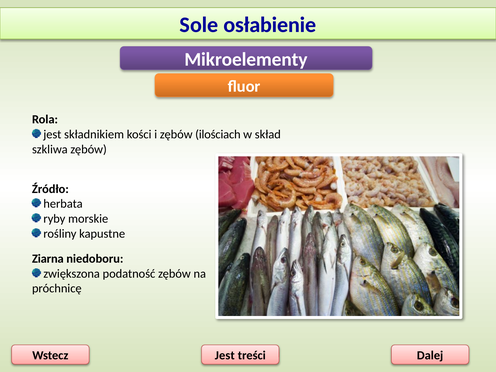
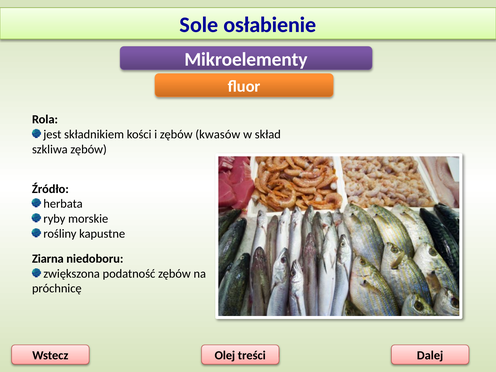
ilościach: ilościach -> kwasów
Jest at (225, 355): Jest -> Olej
